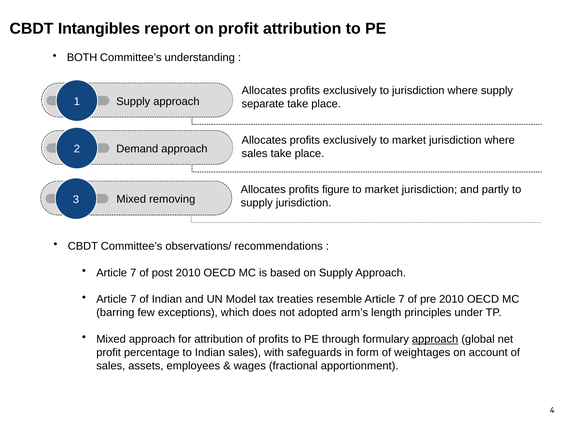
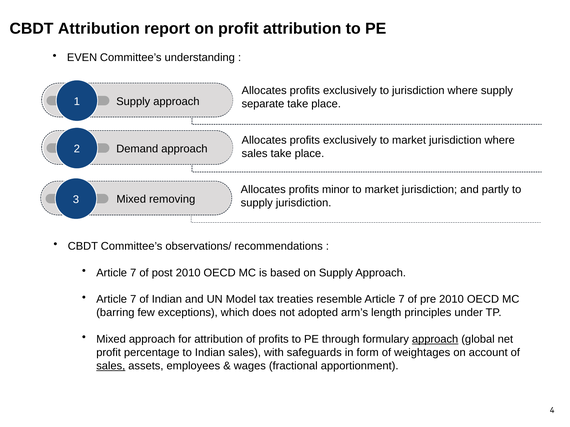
CBDT Intangibles: Intangibles -> Attribution
BOTH: BOTH -> EVEN
figure: figure -> minor
sales at (111, 366) underline: none -> present
